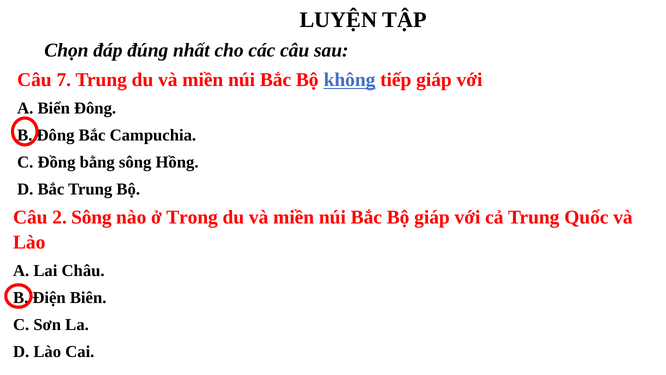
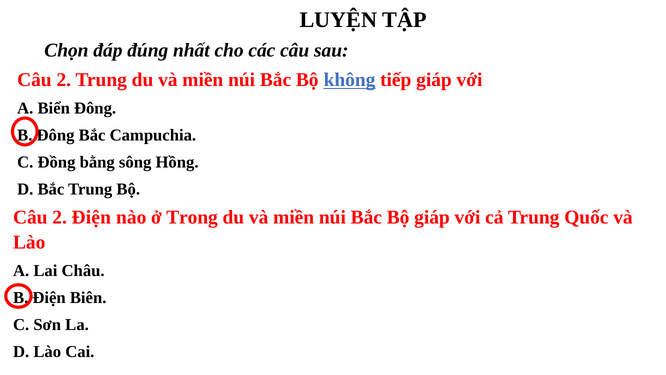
7 at (64, 80): 7 -> 2
2 Sông: Sông -> Điện
